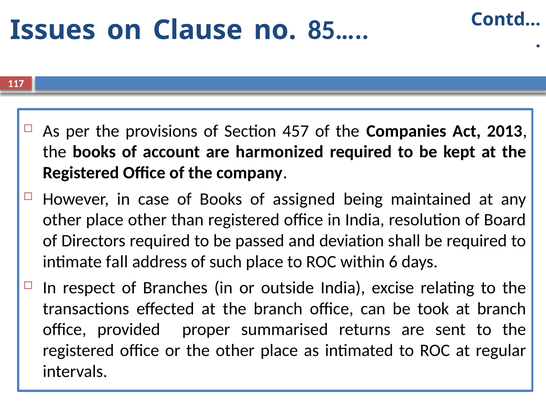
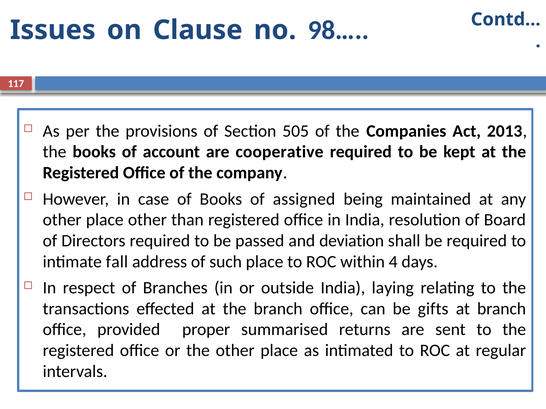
85…: 85… -> 98…
457: 457 -> 505
harmonized: harmonized -> cooperative
6: 6 -> 4
excise: excise -> laying
took: took -> gifts
